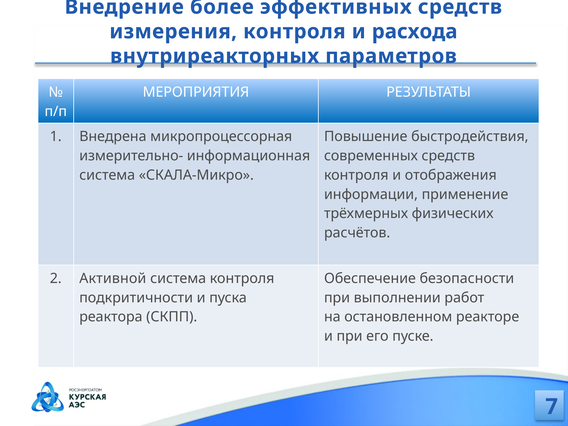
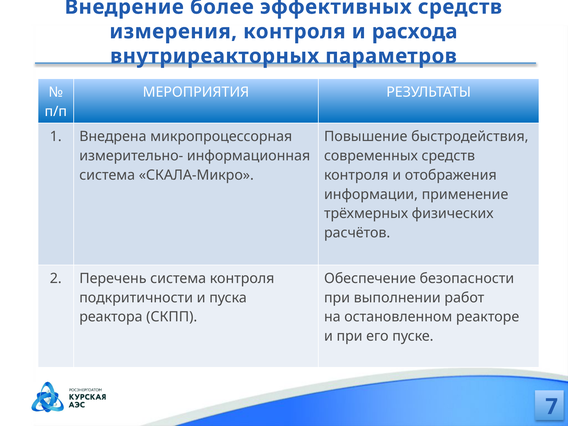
Активной: Активной -> Перечень
